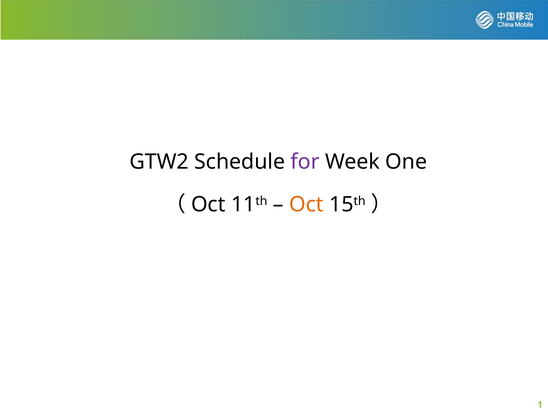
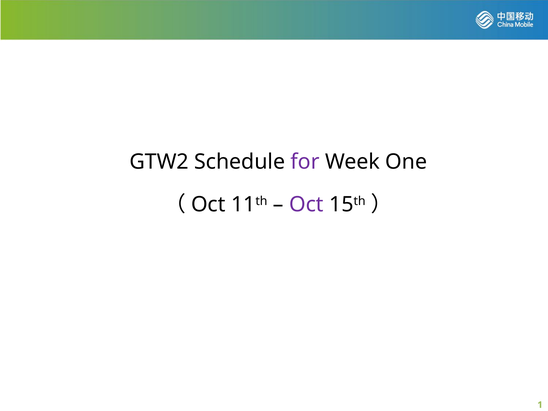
Oct at (306, 205) colour: orange -> purple
